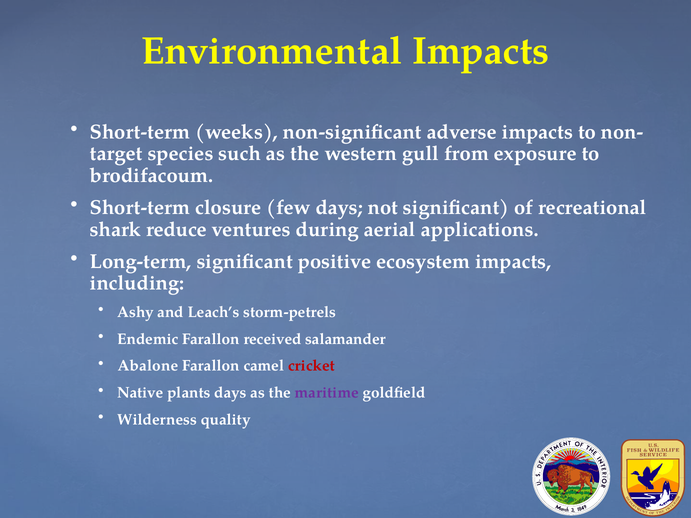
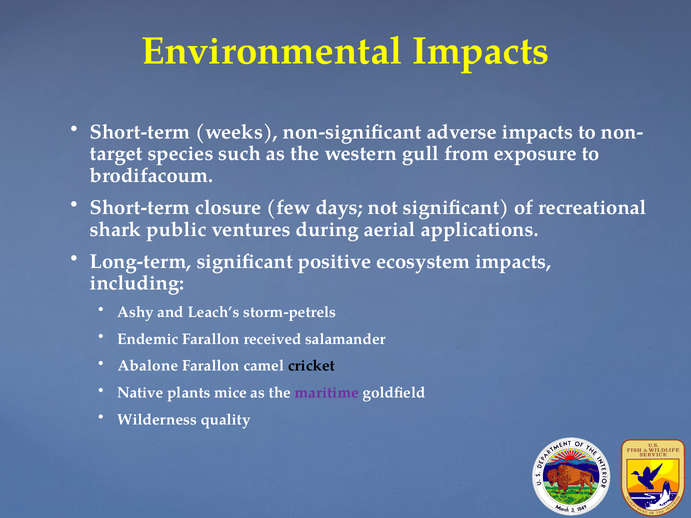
reduce: reduce -> public
cricket colour: red -> black
plants days: days -> mice
